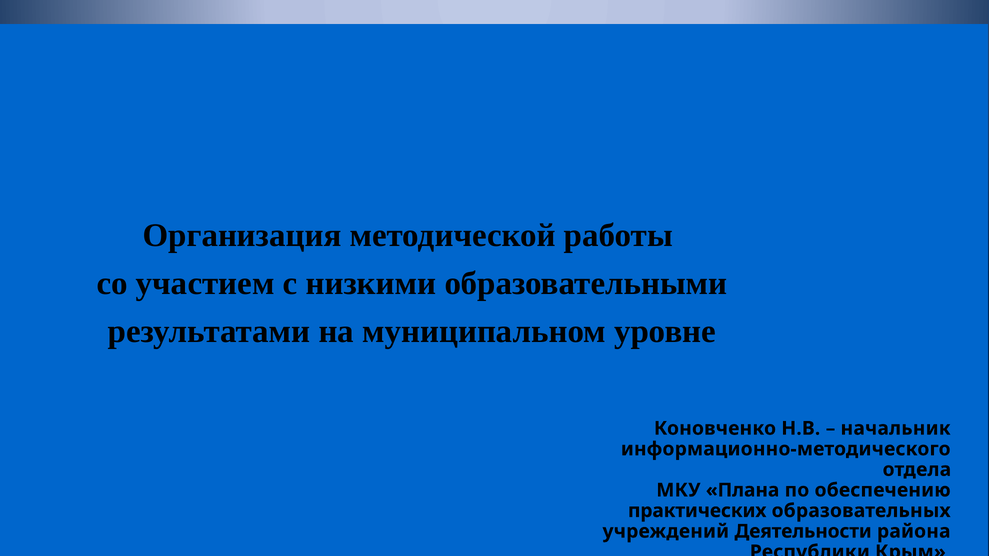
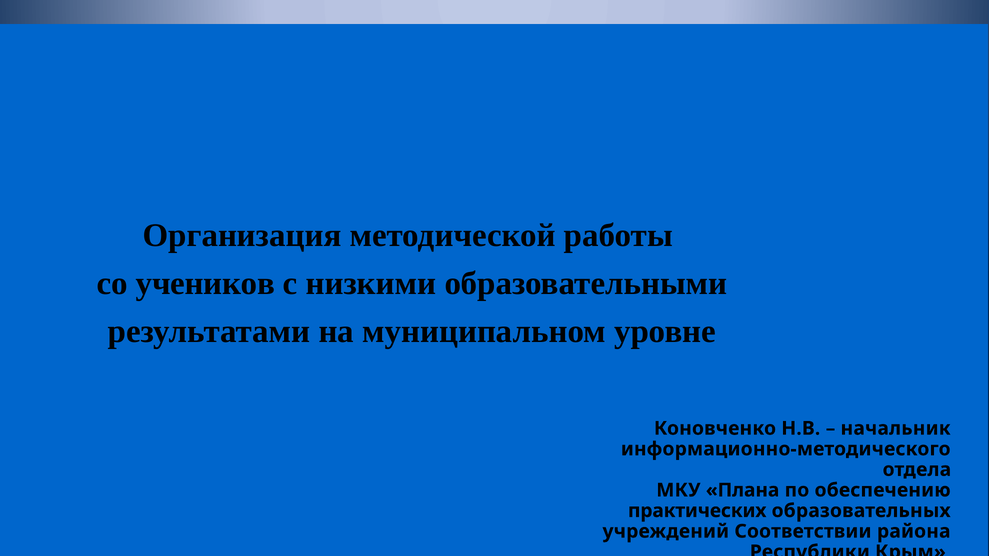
участием: участием -> учеников
Деятельности: Деятельности -> Соответствии
